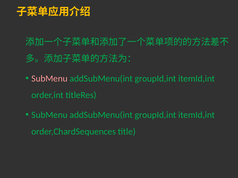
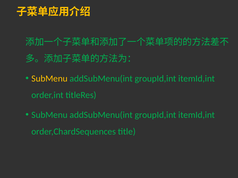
SubMenu at (50, 79) colour: pink -> yellow
